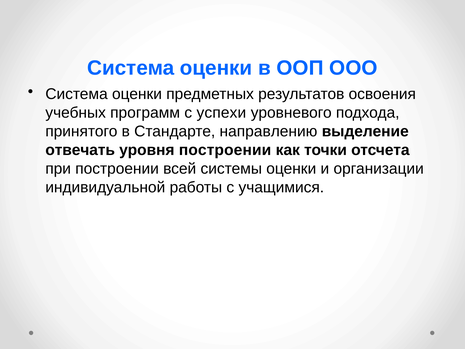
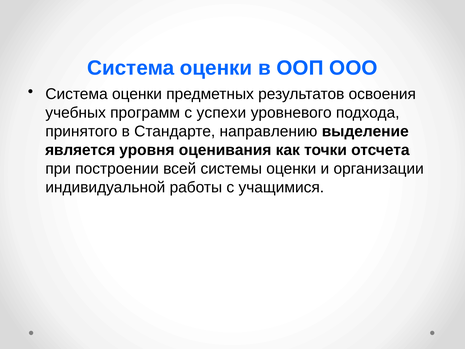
отвечать: отвечать -> является
уровня построении: построении -> оценивания
